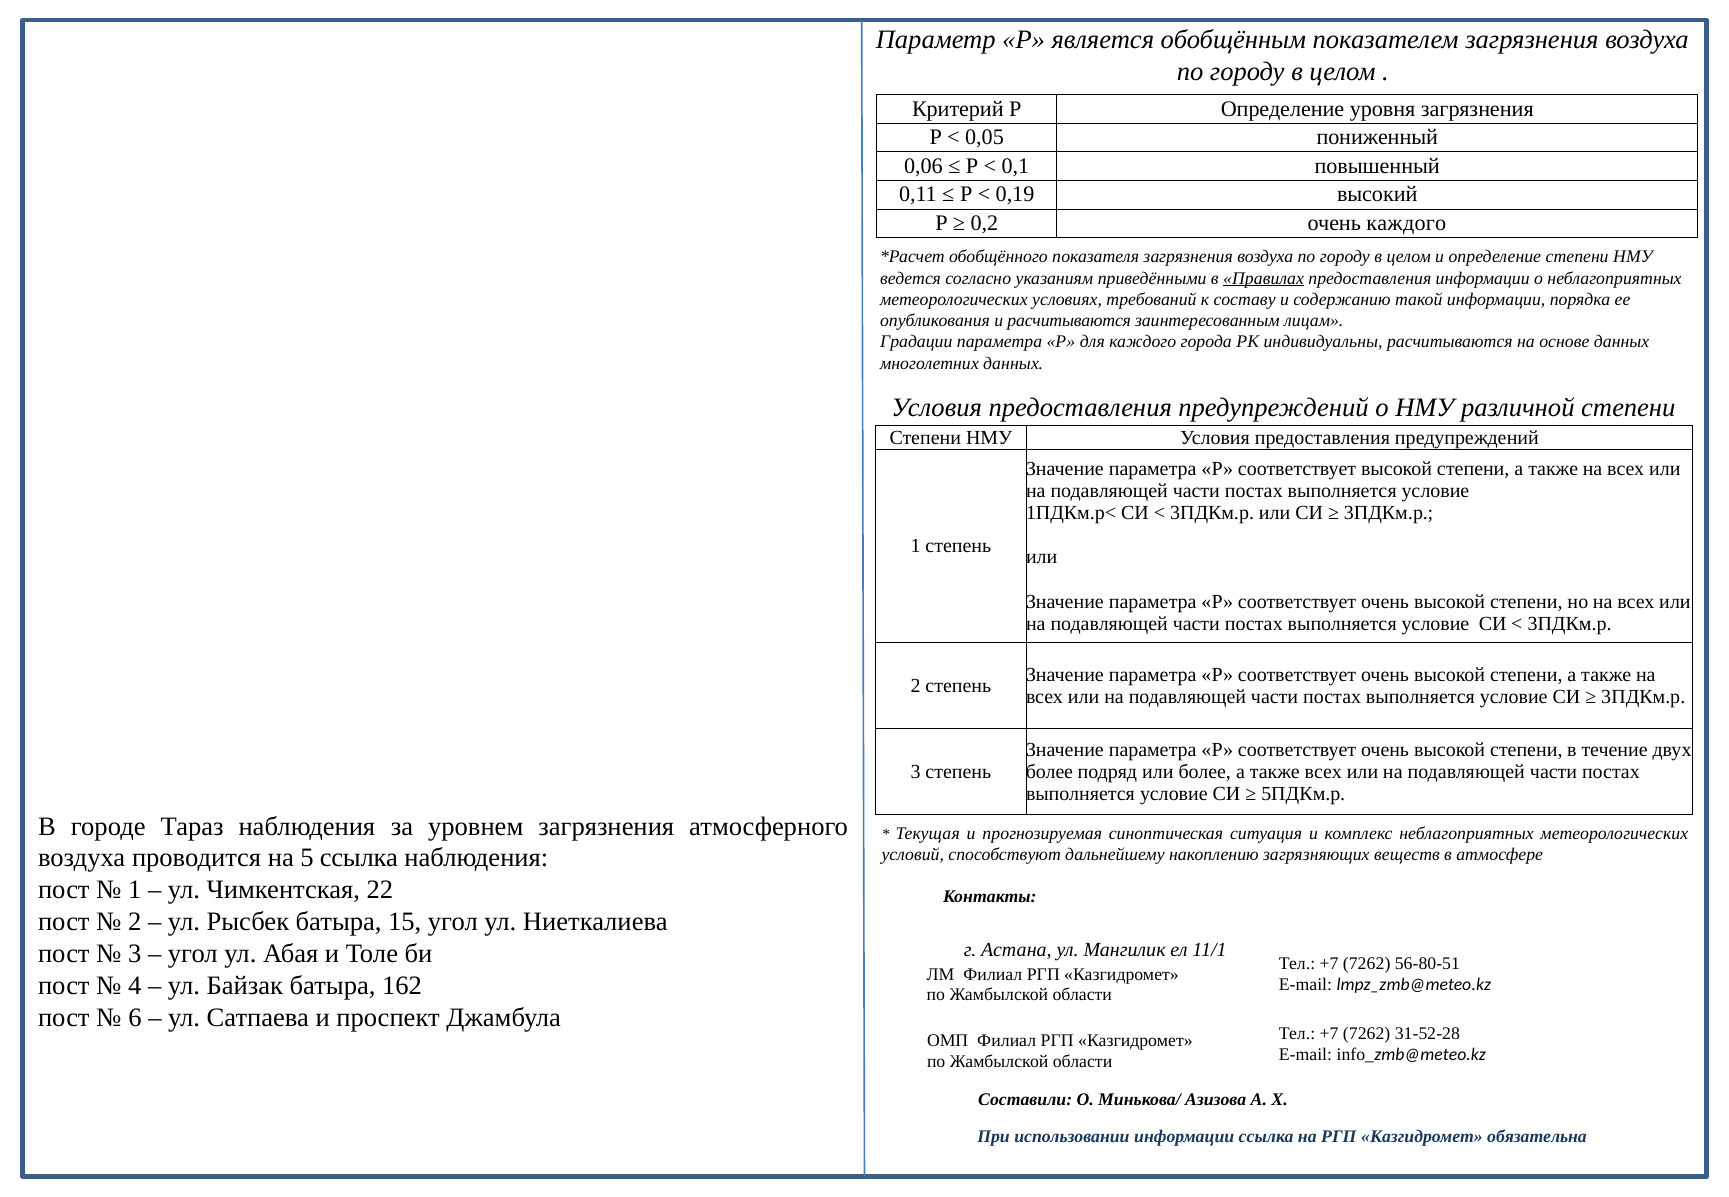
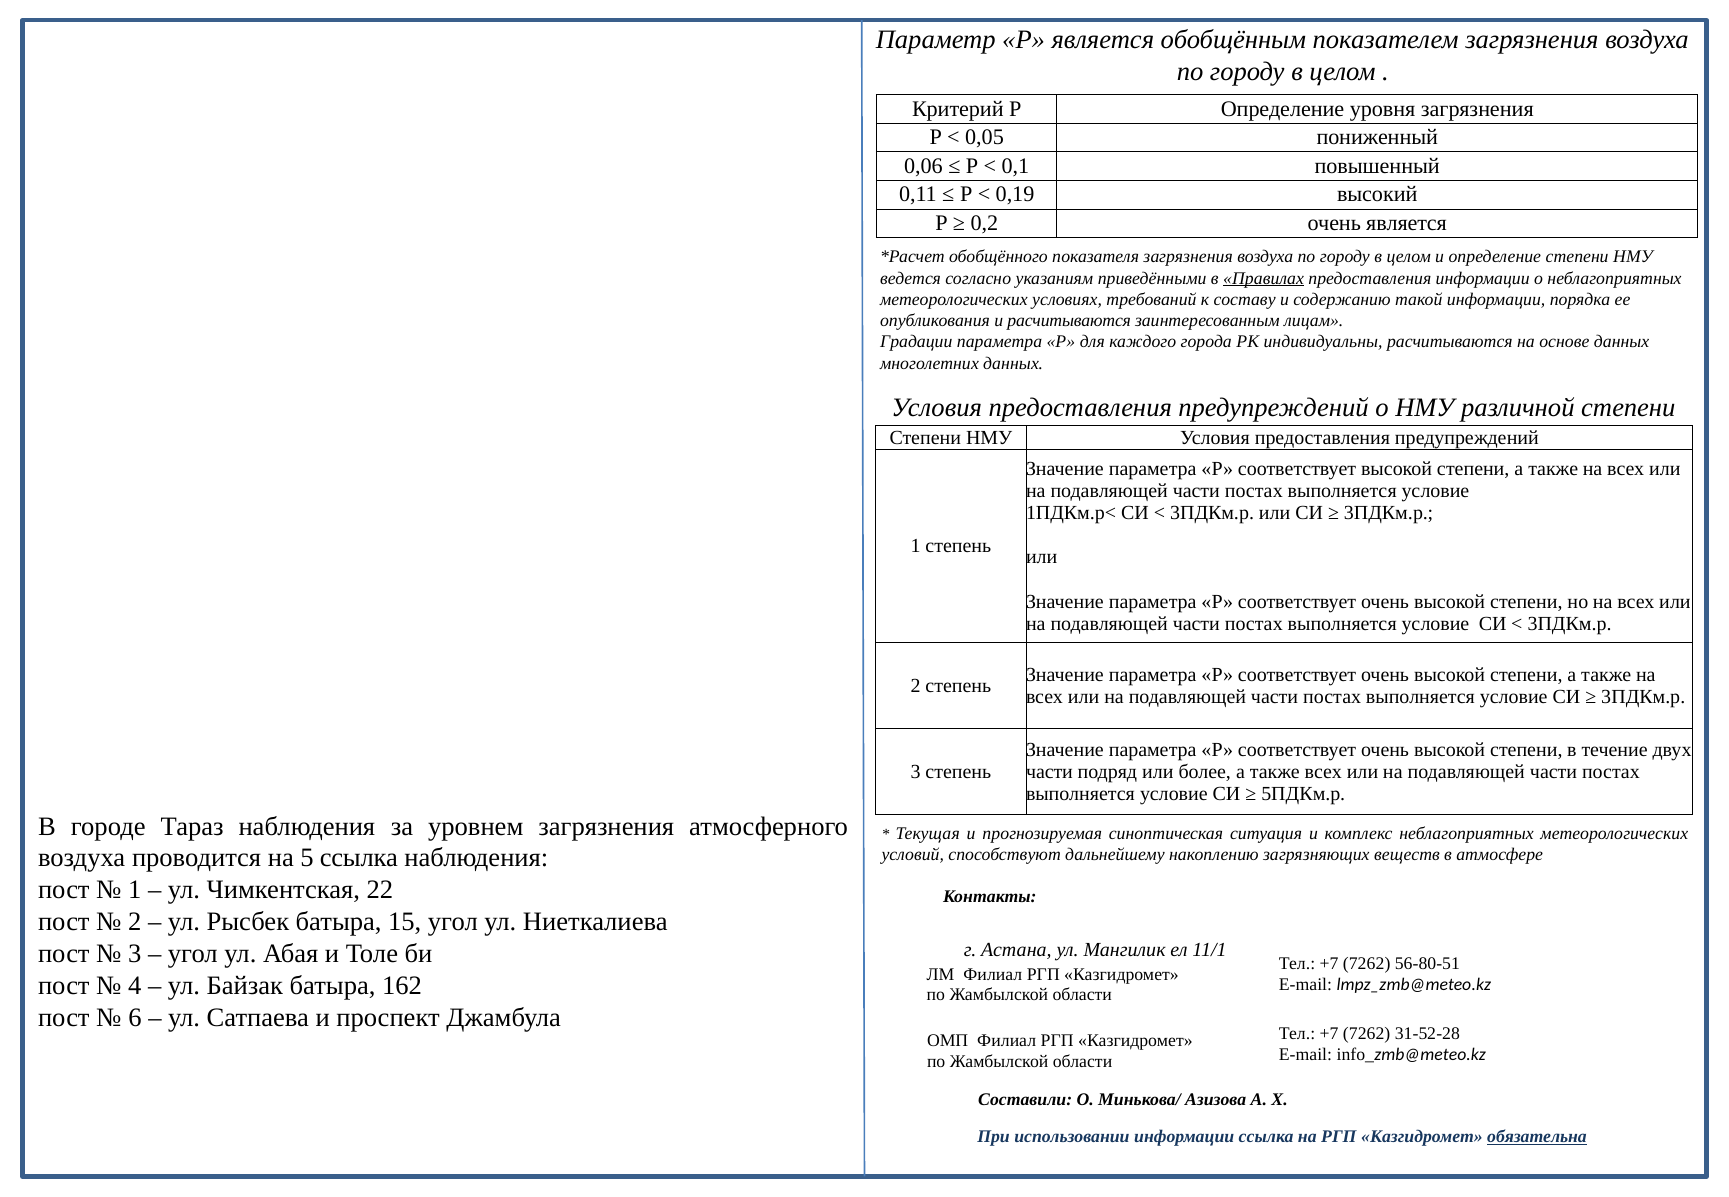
очень каждого: каждого -> является
более at (1050, 772): более -> части
обязательна underline: none -> present
